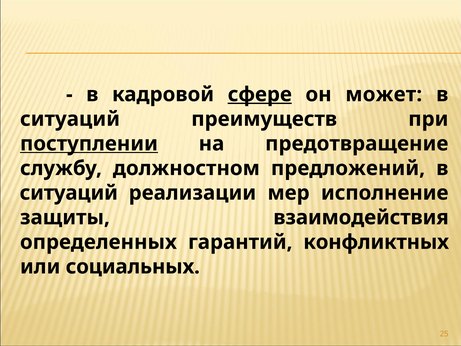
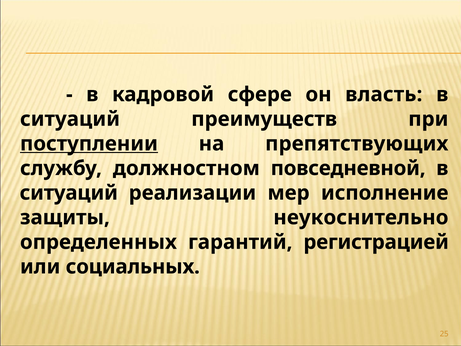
сфере underline: present -> none
может: может -> власть
предотвращение: предотвращение -> препятствующих
предложений: предложений -> повседневной
взаимодействия: взаимодействия -> неукоснительно
конфликтных: конфликтных -> регистрацией
